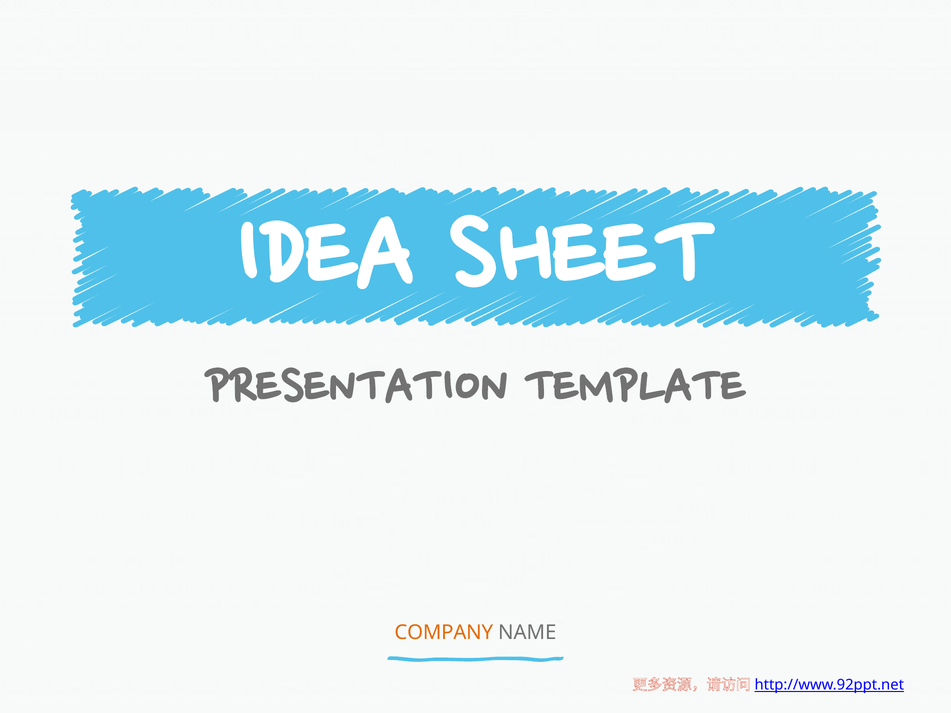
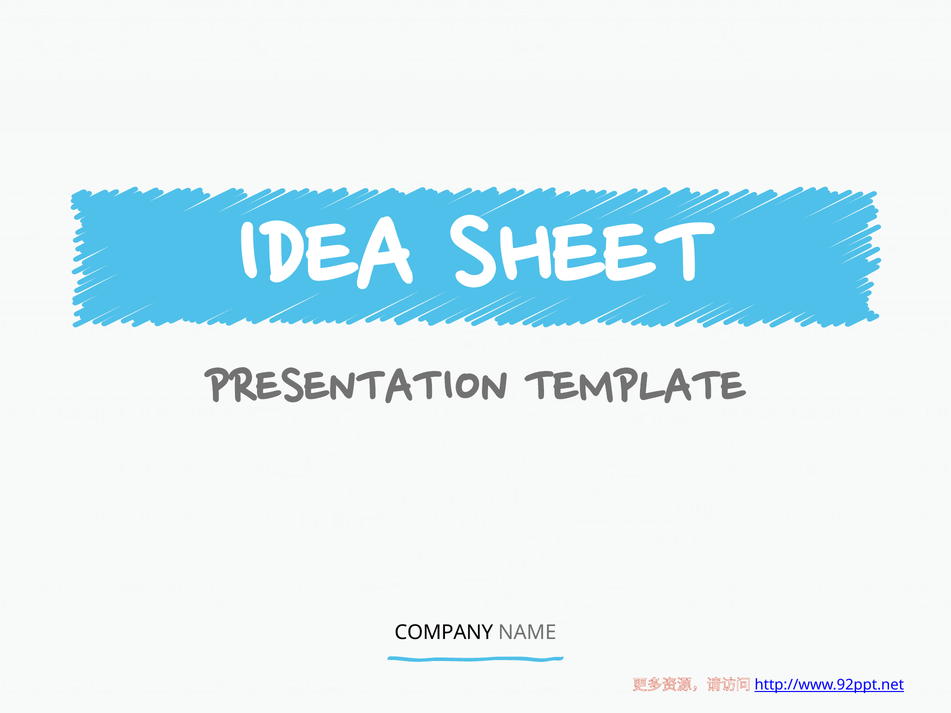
COMPANY colour: orange -> black
